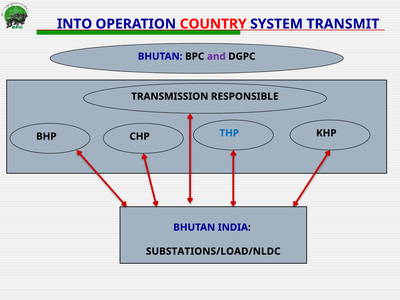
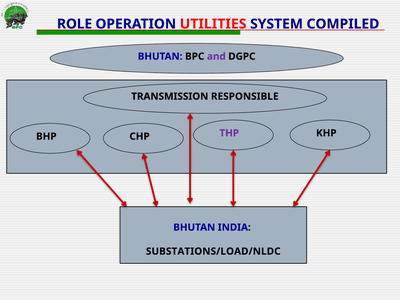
INTO: INTO -> ROLE
COUNTRY: COUNTRY -> UTILITIES
TRANSMIT: TRANSMIT -> COMPILED
THP colour: blue -> purple
